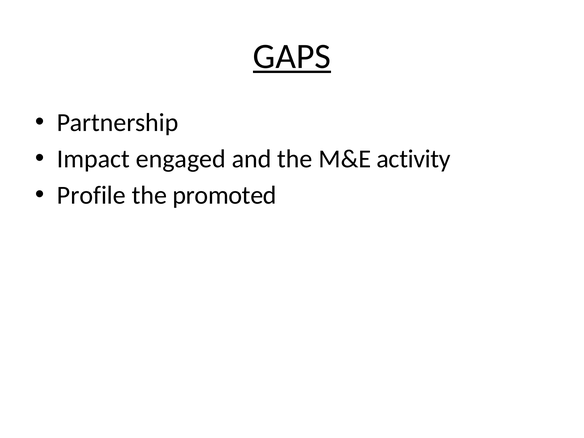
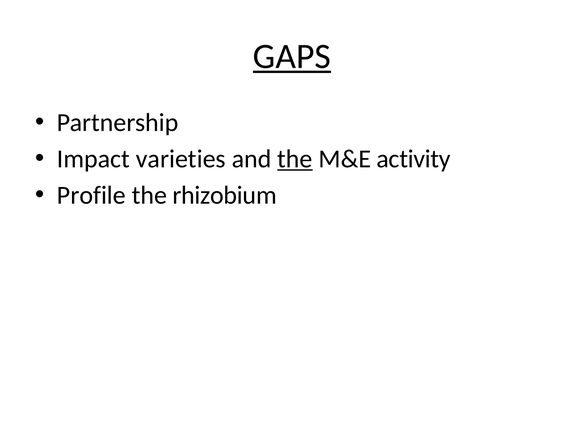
engaged: engaged -> varieties
the at (295, 159) underline: none -> present
promoted: promoted -> rhizobium
